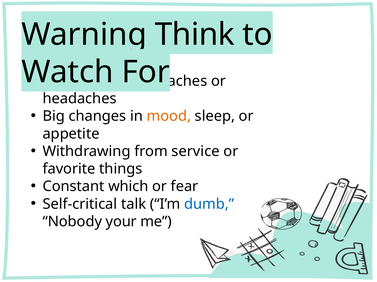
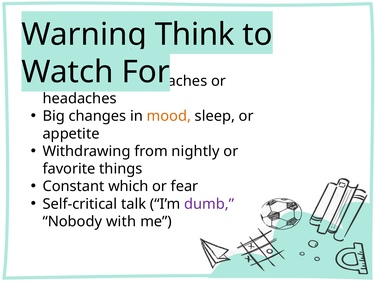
service: service -> nightly
dumb colour: blue -> purple
your: your -> with
